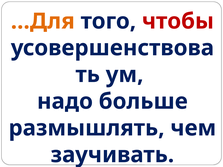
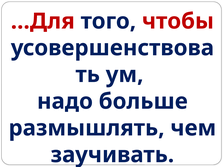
...Для colour: orange -> red
